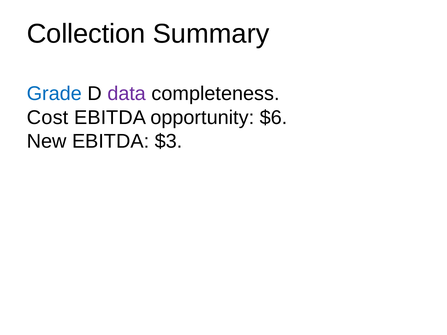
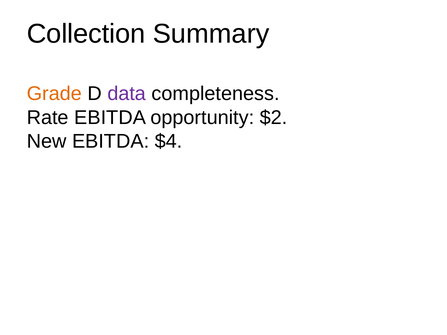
Grade colour: blue -> orange
Cost: Cost -> Rate
$6: $6 -> $2
$3: $3 -> $4
